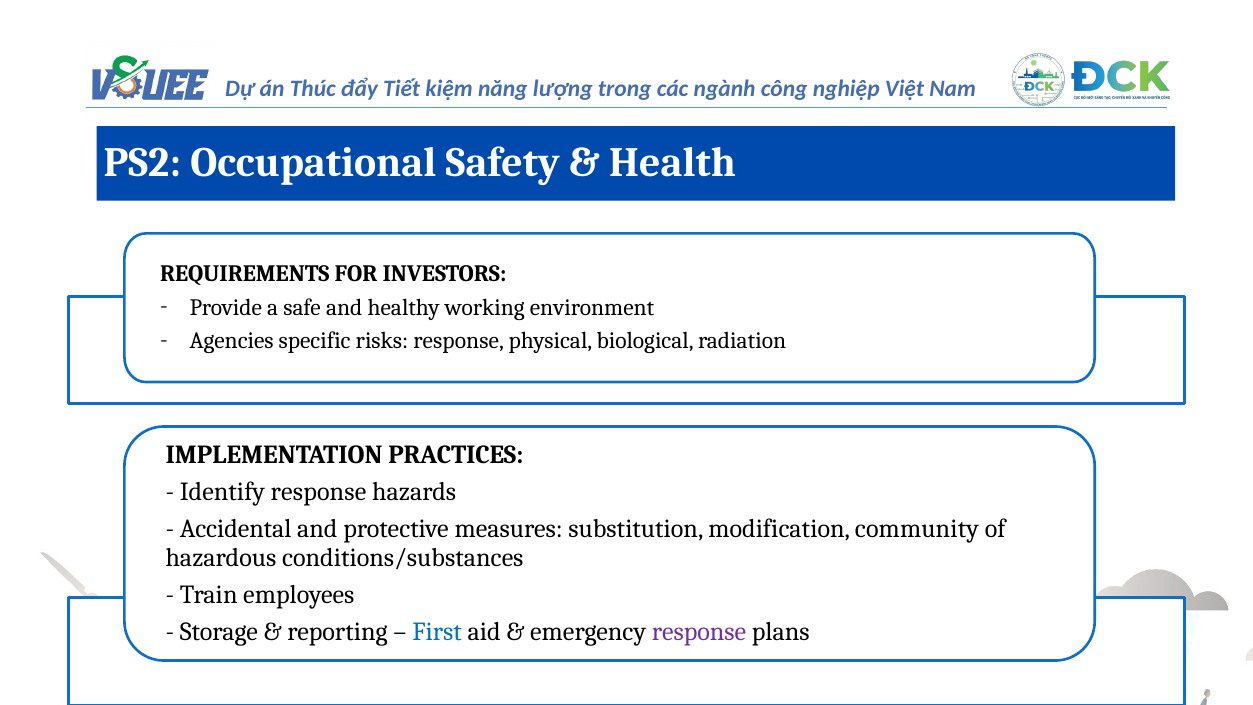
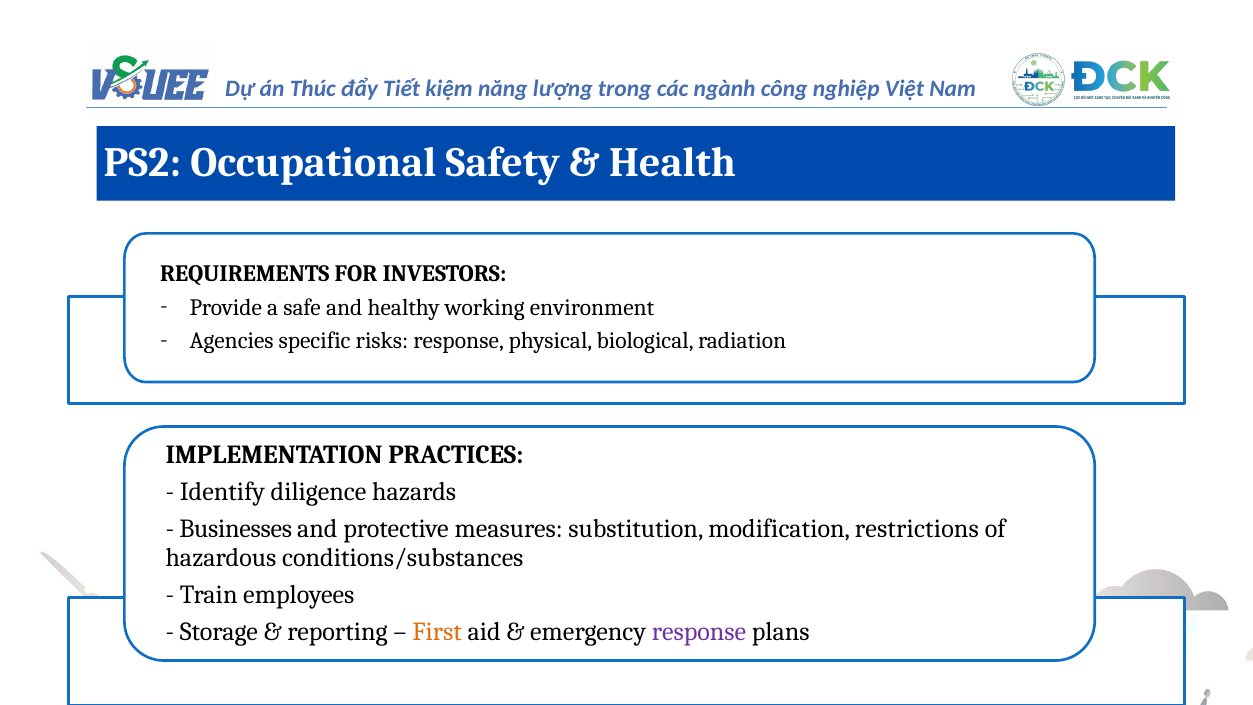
Identify response: response -> diligence
Accidental: Accidental -> Businesses
community: community -> restrictions
First colour: blue -> orange
